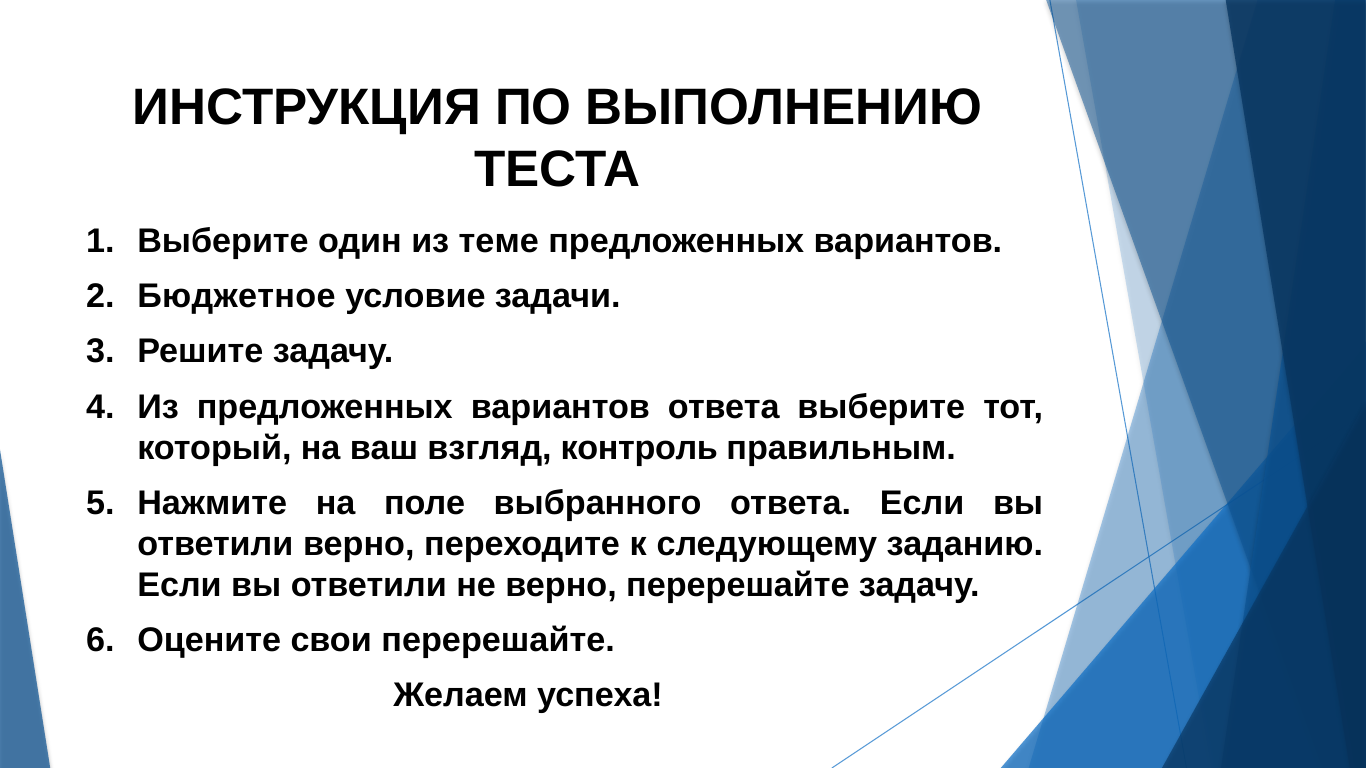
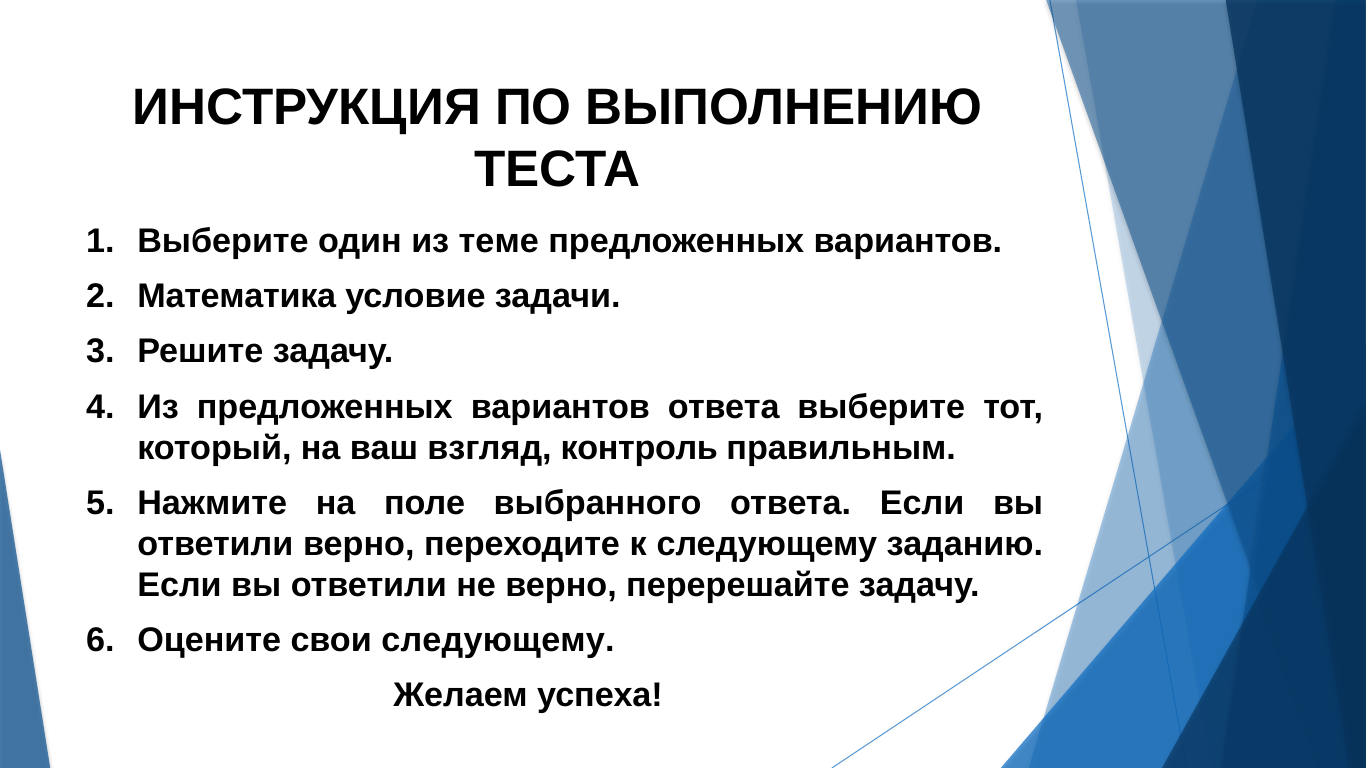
Бюджетное: Бюджетное -> Математика
свои перерешайте: перерешайте -> следующему
